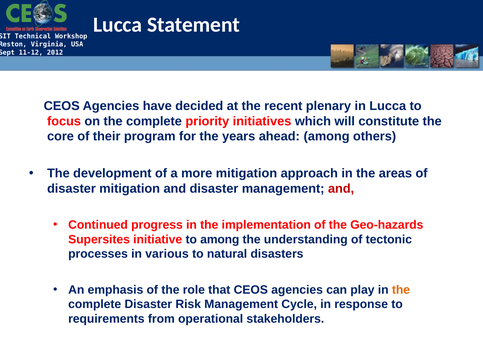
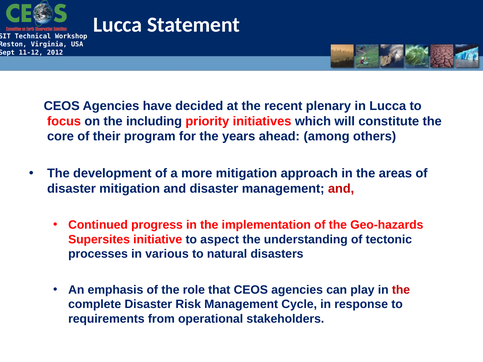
on the complete: complete -> including
to among: among -> aspect
the at (401, 290) colour: orange -> red
